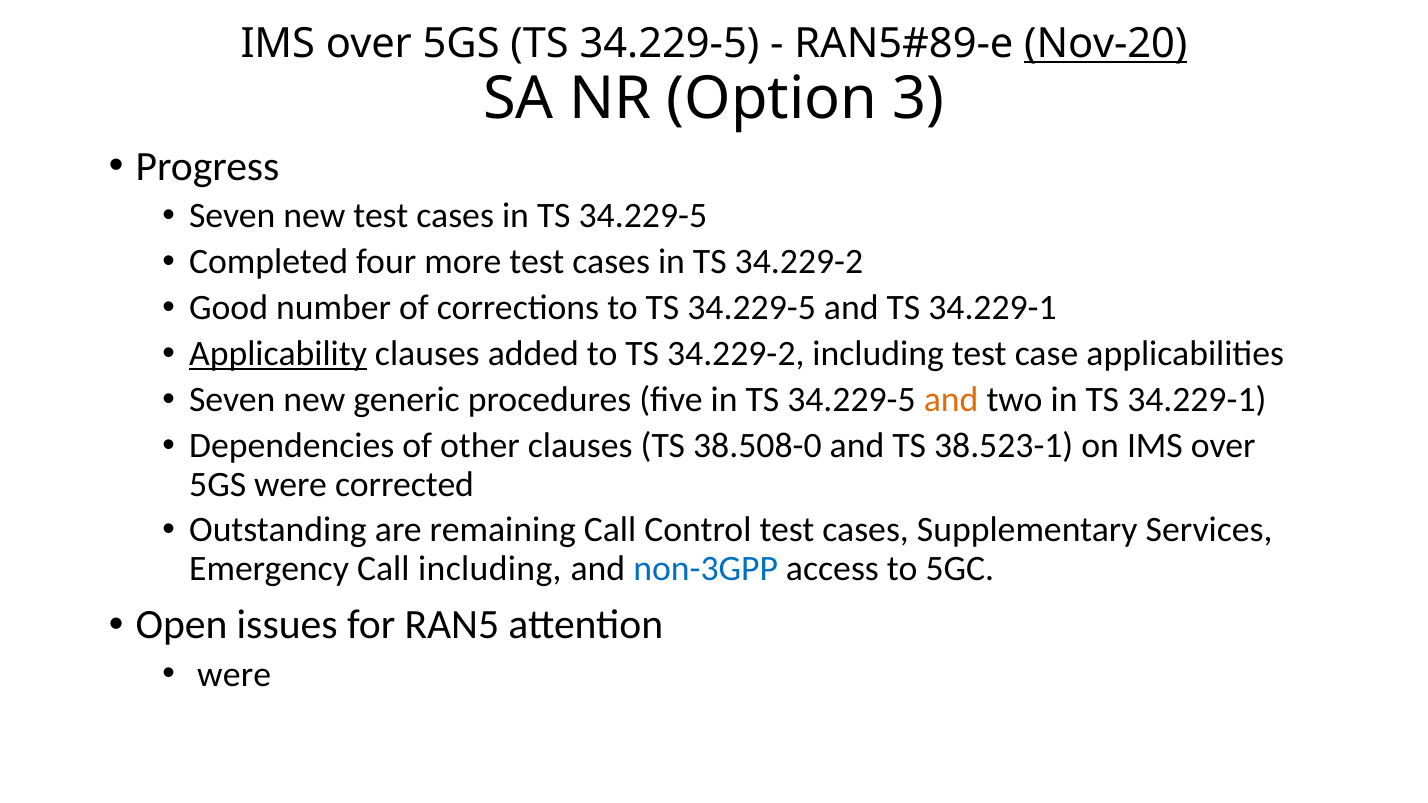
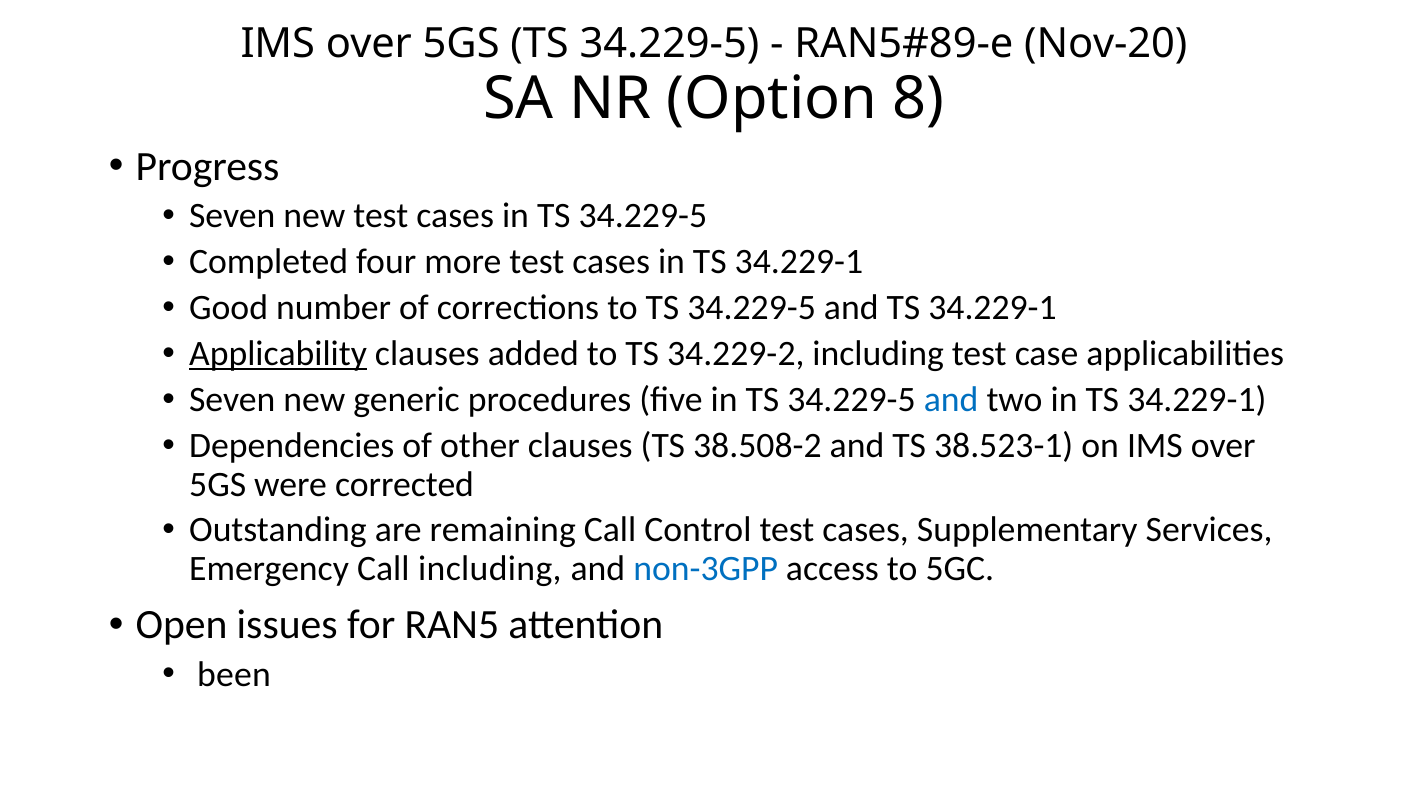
Nov-20 underline: present -> none
3: 3 -> 8
cases in TS 34.229-2: 34.229-2 -> 34.229-1
and at (951, 400) colour: orange -> blue
38.508-0: 38.508-0 -> 38.508-2
were at (234, 675): were -> been
